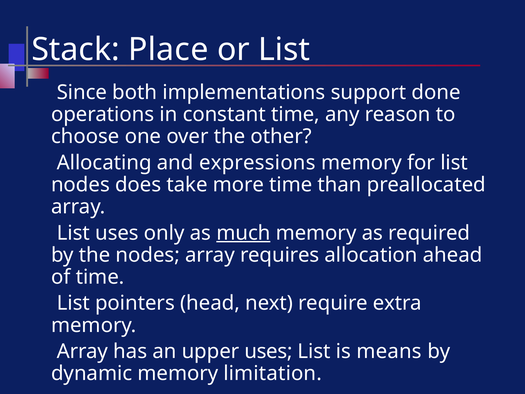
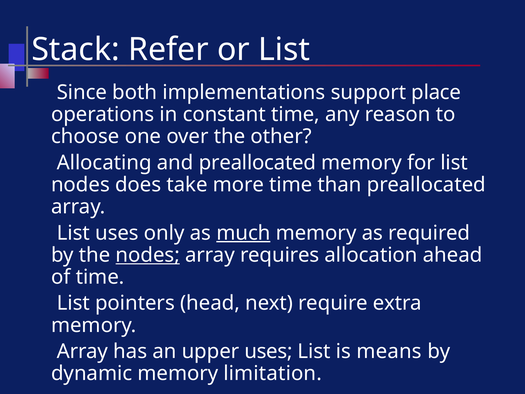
Place: Place -> Refer
done: done -> place
and expressions: expressions -> preallocated
nodes at (148, 255) underline: none -> present
